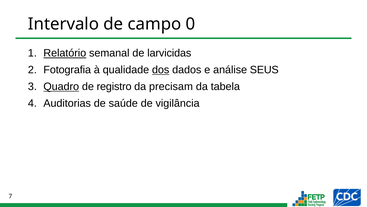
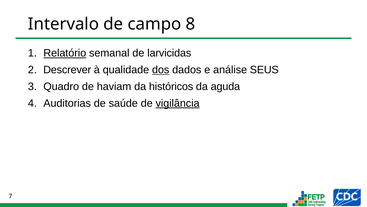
0: 0 -> 8
Fotografia: Fotografia -> Descrever
Quadro underline: present -> none
registro: registro -> haviam
precisam: precisam -> históricos
tabela: tabela -> aguda
vigilância underline: none -> present
